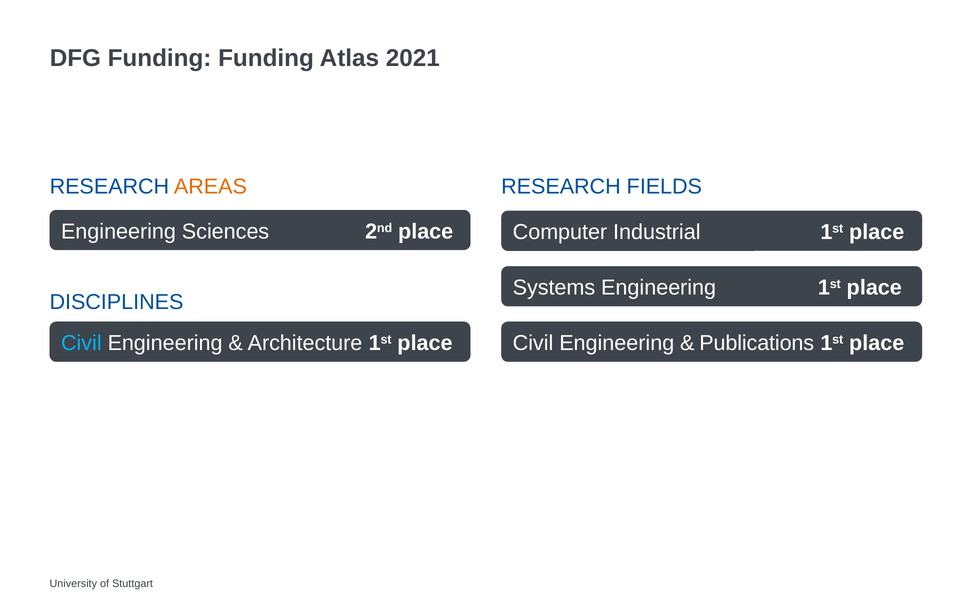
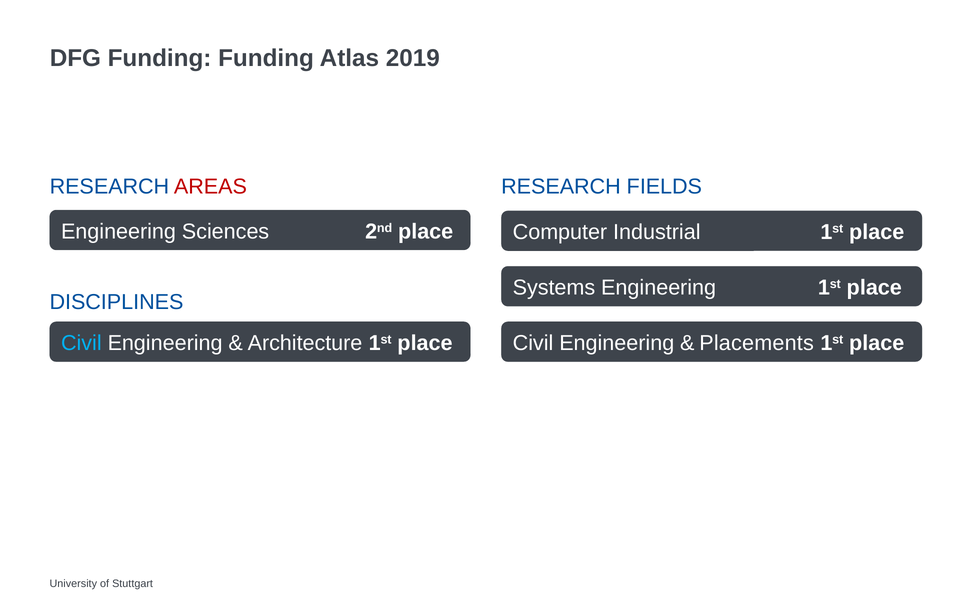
2021: 2021 -> 2019
AREAS colour: orange -> red
Publications: Publications -> Placements
